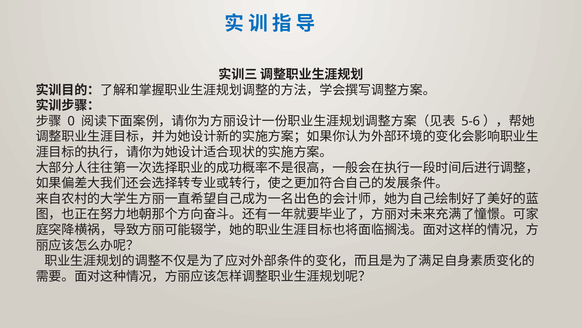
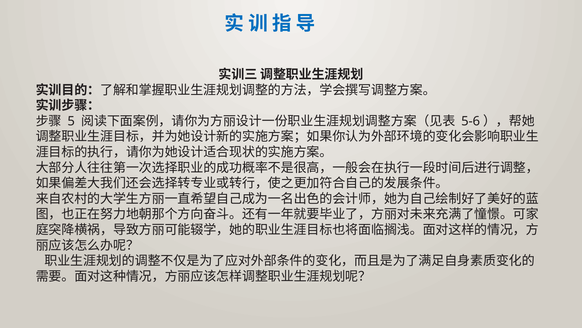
0: 0 -> 5
